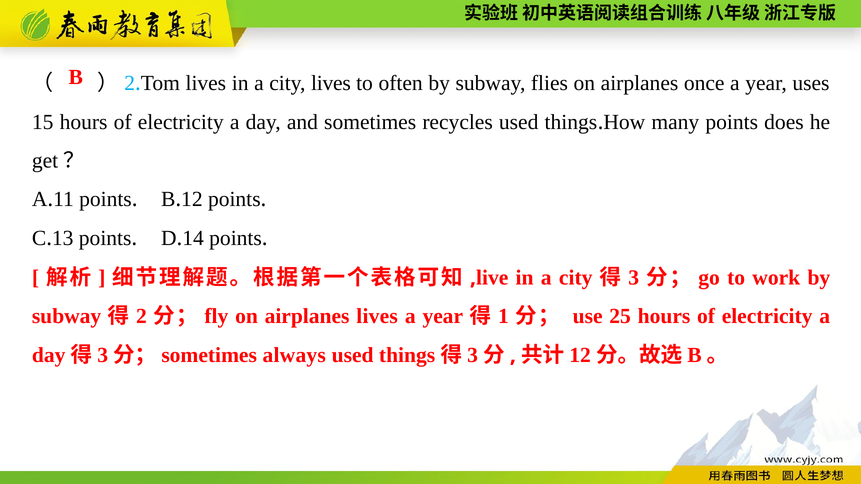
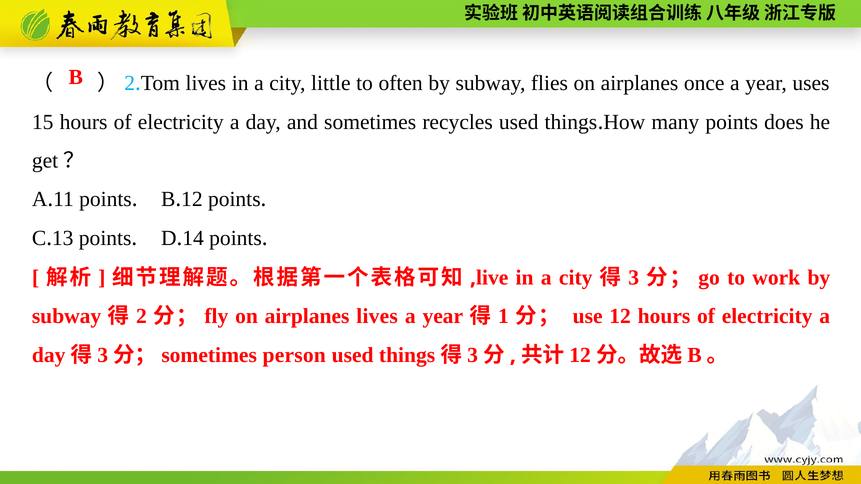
city lives: lives -> little
use 25: 25 -> 12
always: always -> person
